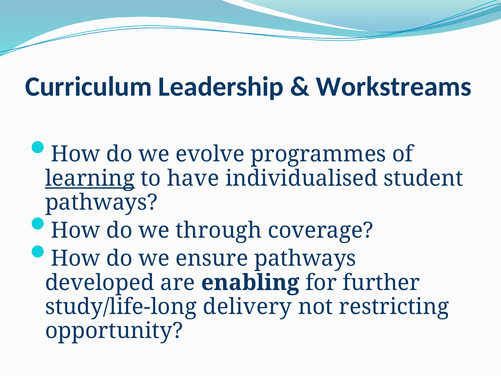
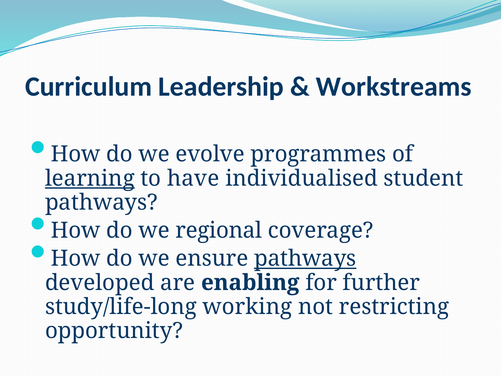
through: through -> regional
pathways at (305, 258) underline: none -> present
delivery: delivery -> working
